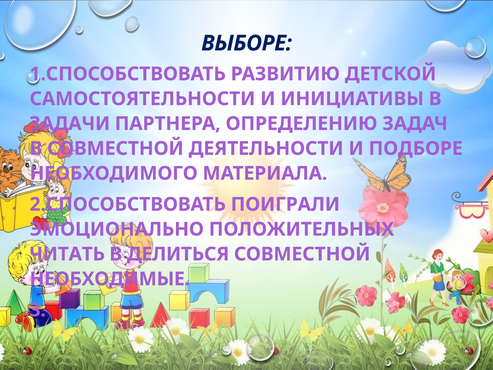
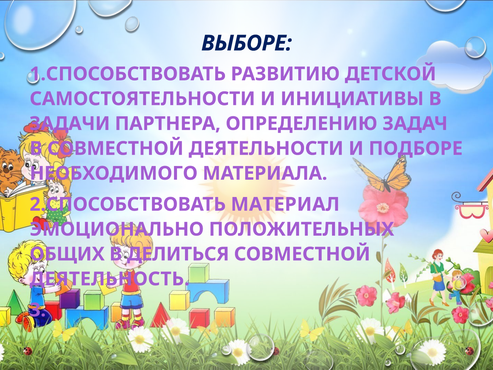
ПОИГРАЛИ: ПОИГРАЛИ -> МАТЕРИАЛ
ЧИТАТЬ: ЧИТАТЬ -> ОБЩИХ
НЕОБХОДИМЫЕ: НЕОБХОДИМЫЕ -> ДЕЯТЕЛЬНОСТЬ
